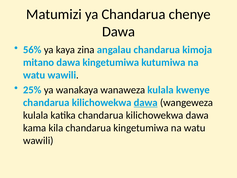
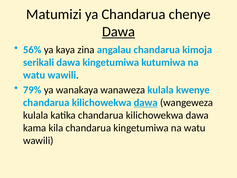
Dawa at (119, 32) underline: none -> present
mitano: mitano -> serikali
25%: 25% -> 79%
